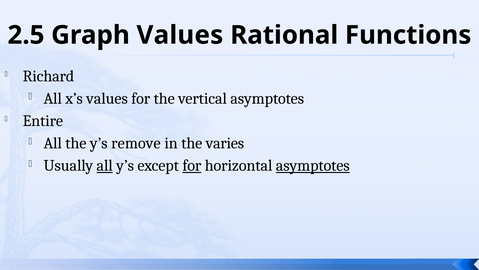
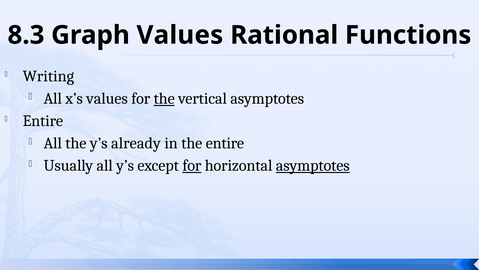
2.5: 2.5 -> 8.3
Richard: Richard -> Writing
the at (164, 98) underline: none -> present
remove: remove -> already
the varies: varies -> entire
all at (105, 165) underline: present -> none
